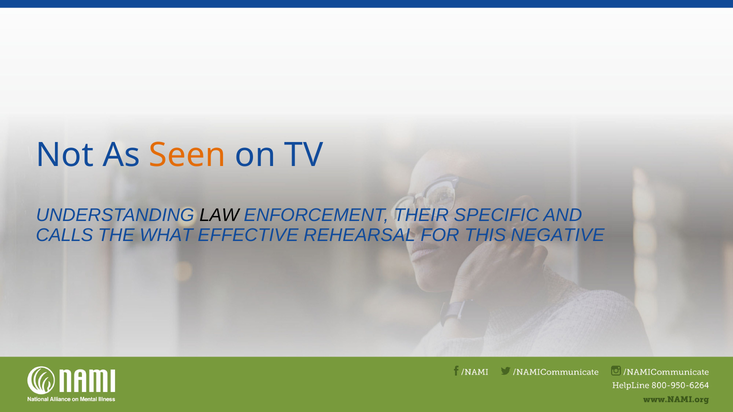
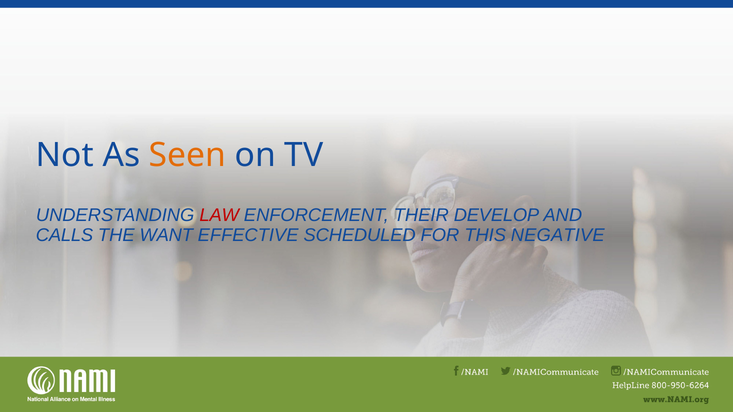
LAW colour: black -> red
SPECIFIC: SPECIFIC -> DEVELOP
WHAT: WHAT -> WANT
REHEARSAL: REHEARSAL -> SCHEDULED
